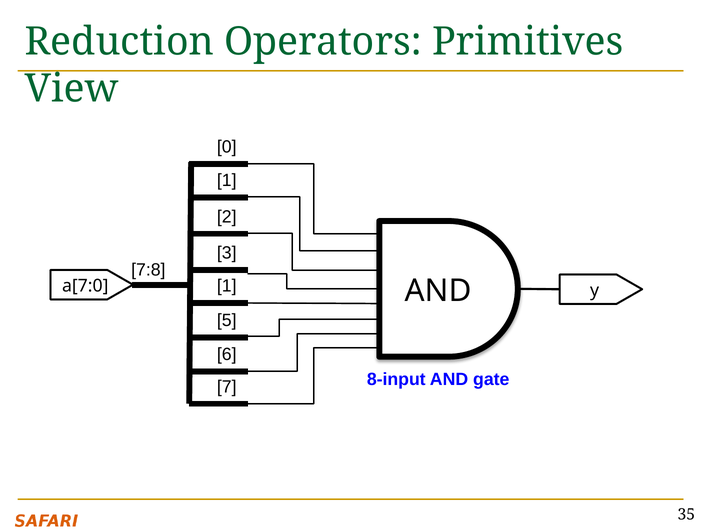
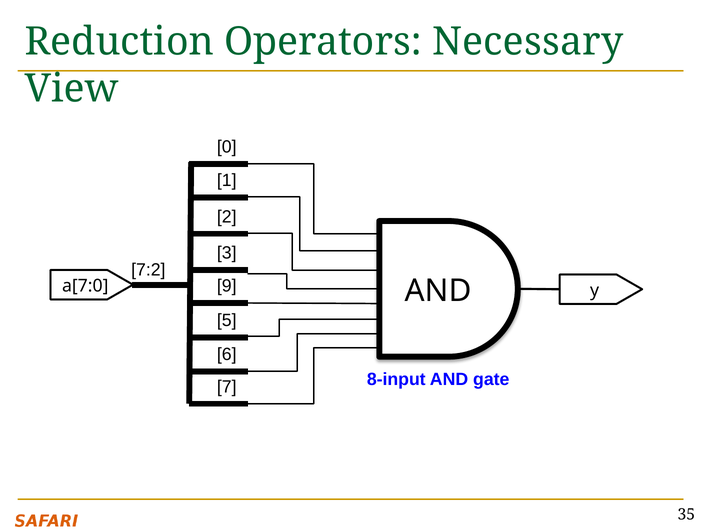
Primitives: Primitives -> Necessary
7:8: 7:8 -> 7:2
1 at (227, 286): 1 -> 9
